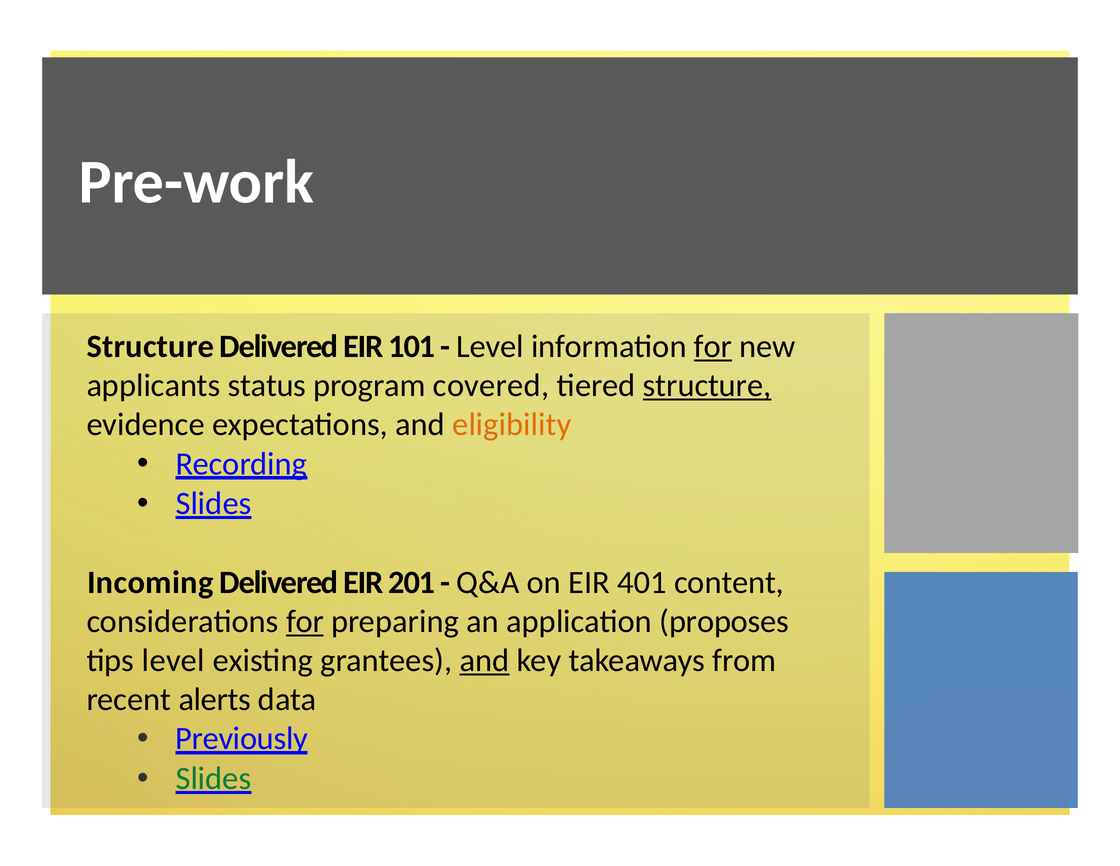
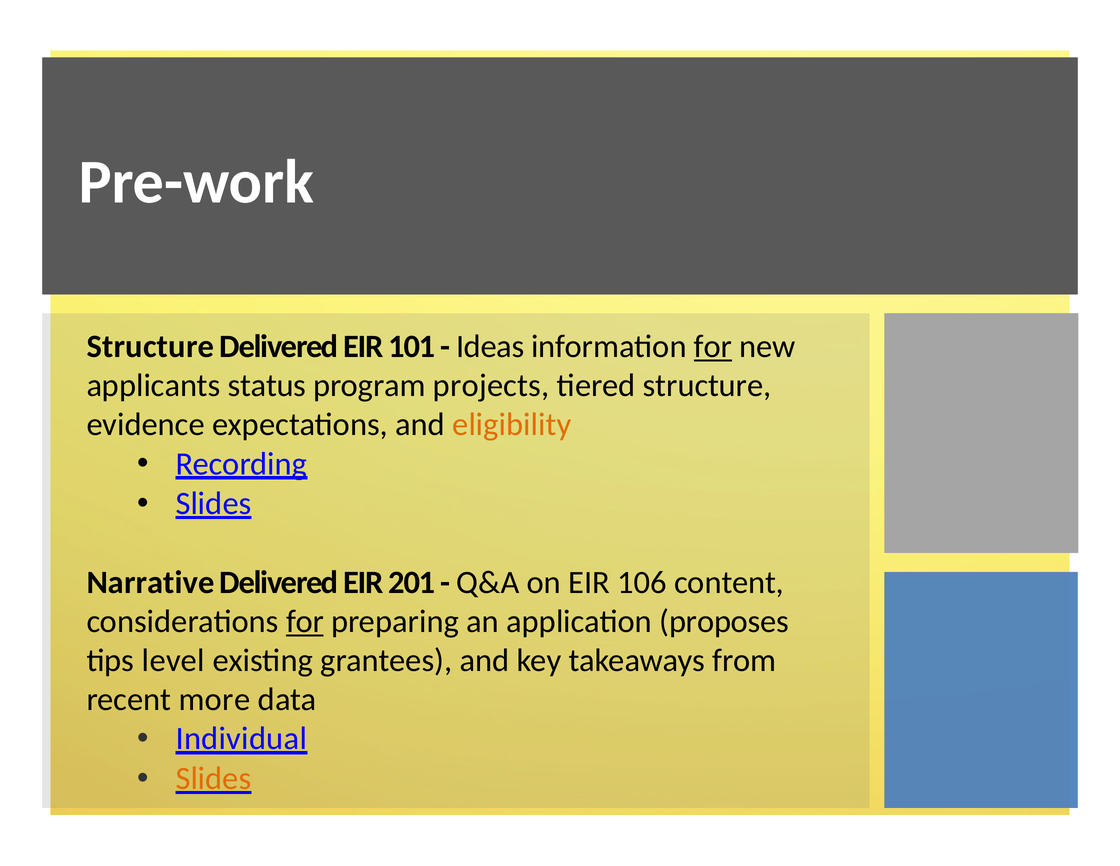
Level at (490, 346): Level -> Ideas
covered: covered -> projects
structure at (707, 385) underline: present -> none
Incoming: Incoming -> Narrative
401: 401 -> 106
and at (484, 660) underline: present -> none
alerts: alerts -> more
Previously: Previously -> Individual
Slides at (213, 778) colour: green -> orange
